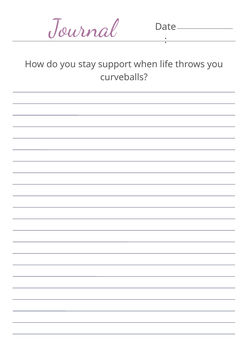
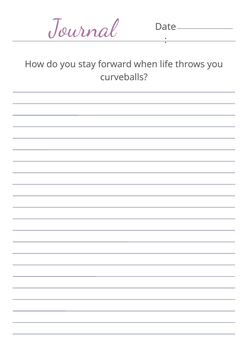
support: support -> forward
